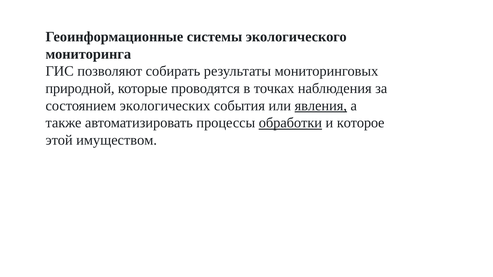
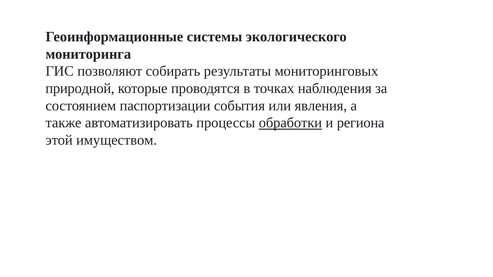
экологических: экологических -> паспортизации
явления underline: present -> none
которое: которое -> региона
